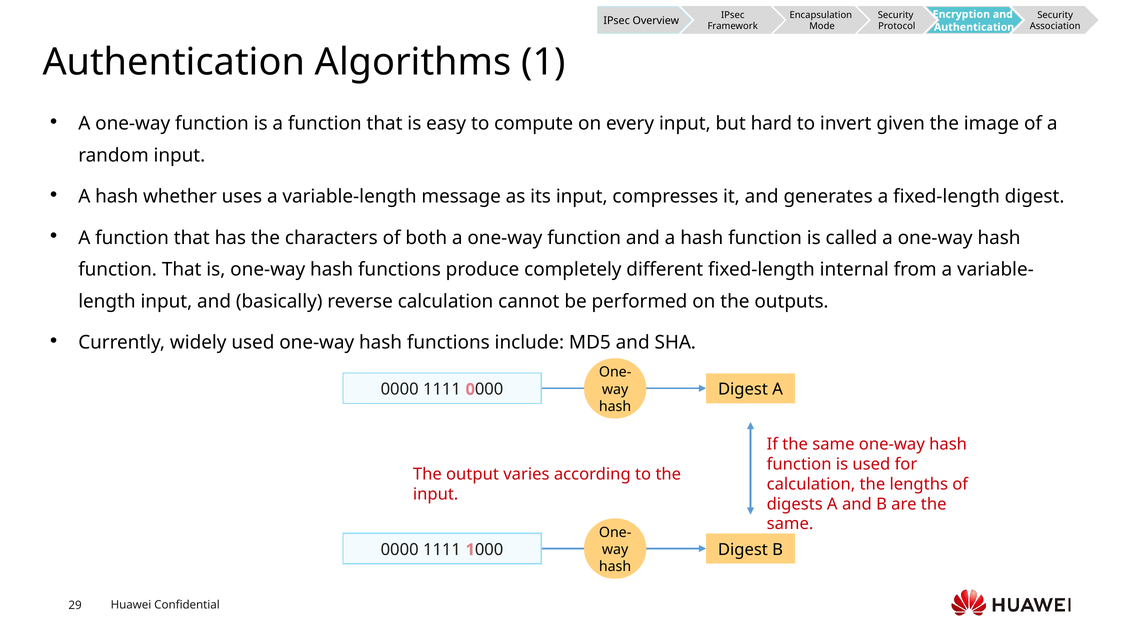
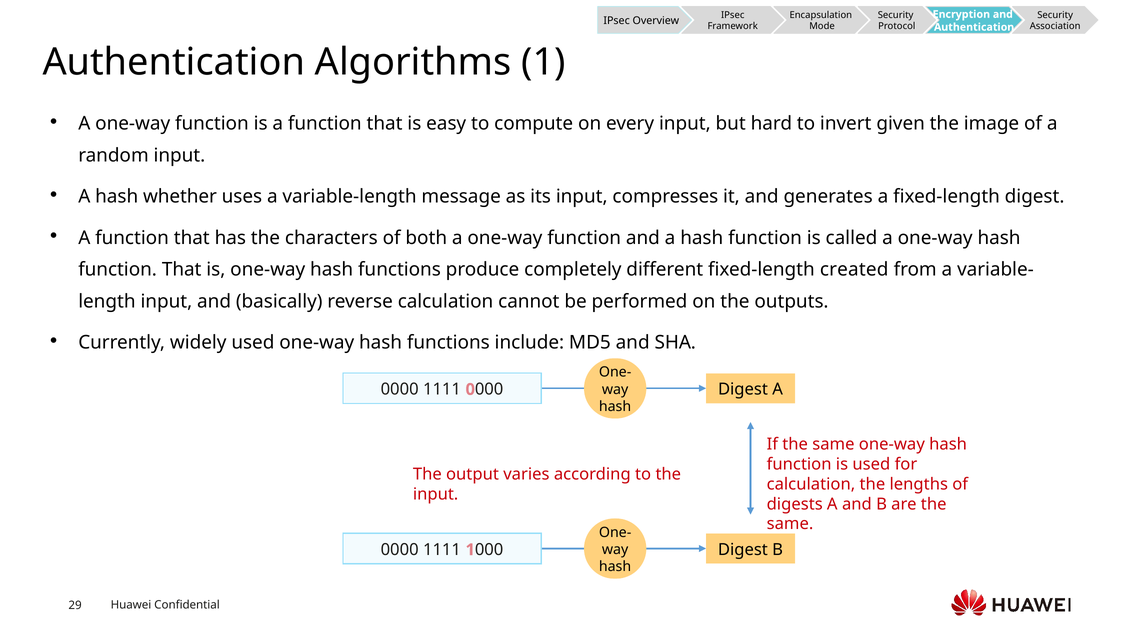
internal: internal -> created
